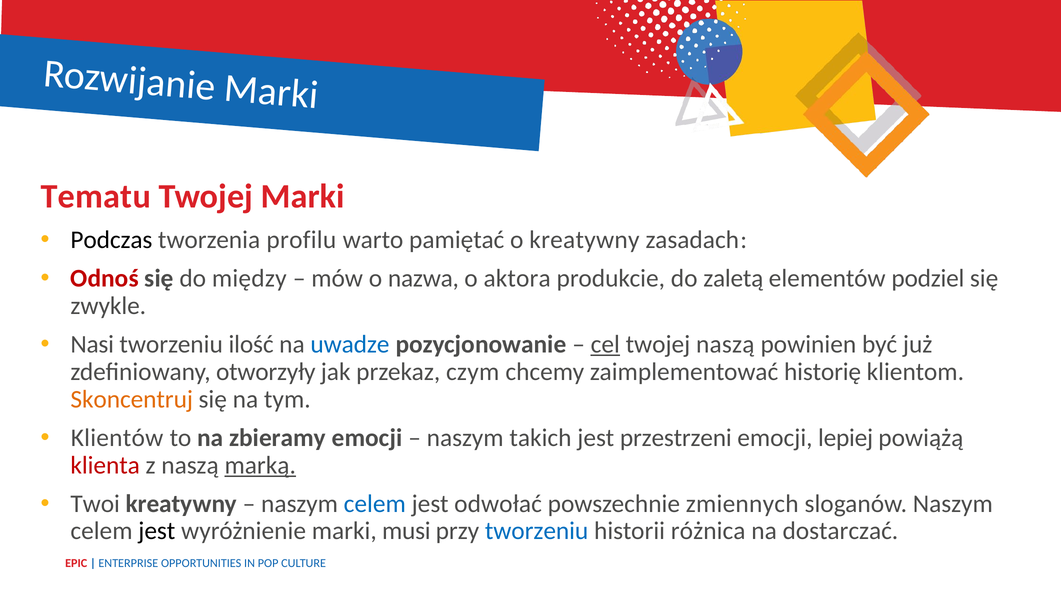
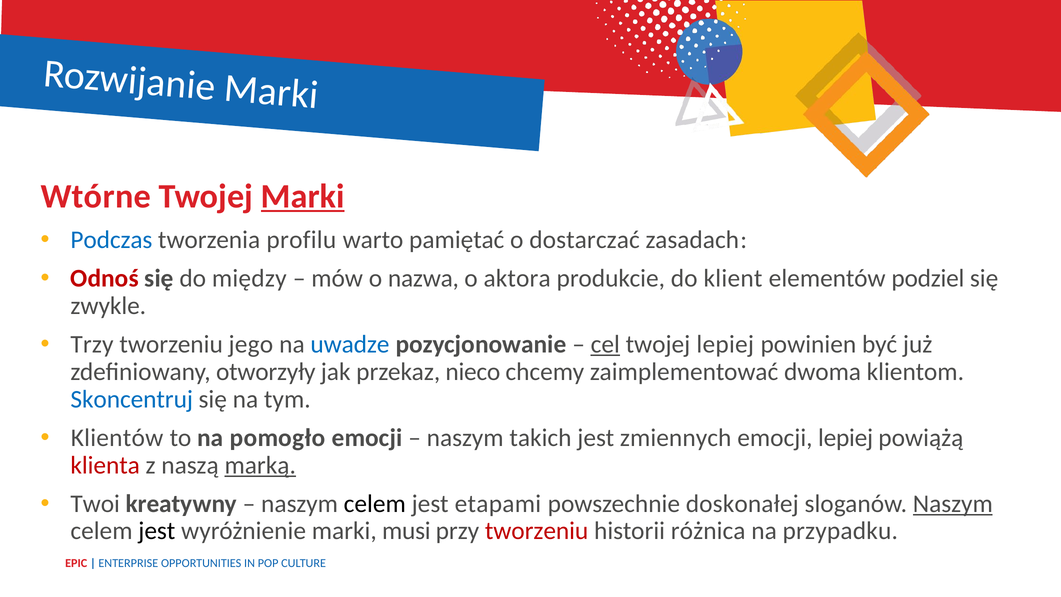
Tematu: Tematu -> Wtórne
Marki at (303, 196) underline: none -> present
Podczas colour: black -> blue
o kreatywny: kreatywny -> dostarczać
zaletą: zaletą -> klient
Nasi: Nasi -> Trzy
ilość: ilość -> jego
twojej naszą: naszą -> lepiej
czym: czym -> nieco
historię: historię -> dwoma
Skoncentruj colour: orange -> blue
zbieramy: zbieramy -> pomogło
przestrzeni: przestrzeni -> zmiennych
celem at (375, 503) colour: blue -> black
odwołać: odwołać -> etapami
zmiennych: zmiennych -> doskonałej
Naszym at (953, 503) underline: none -> present
tworzeniu at (537, 531) colour: blue -> red
dostarczać: dostarczać -> przypadku
